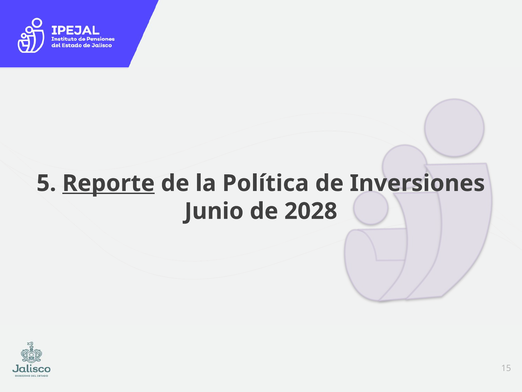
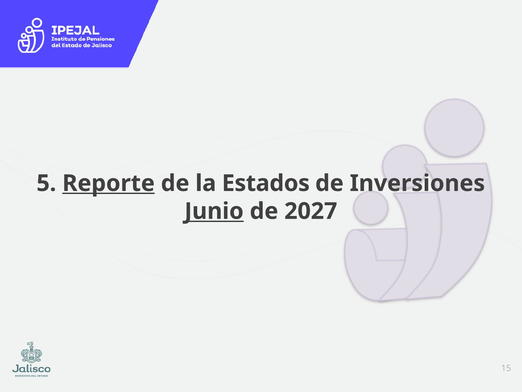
Política: Política -> Estados
Junio underline: none -> present
2028: 2028 -> 2027
